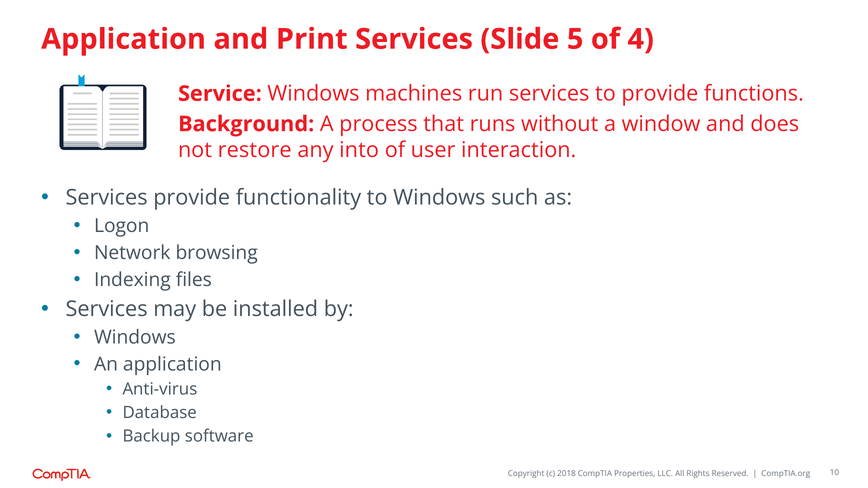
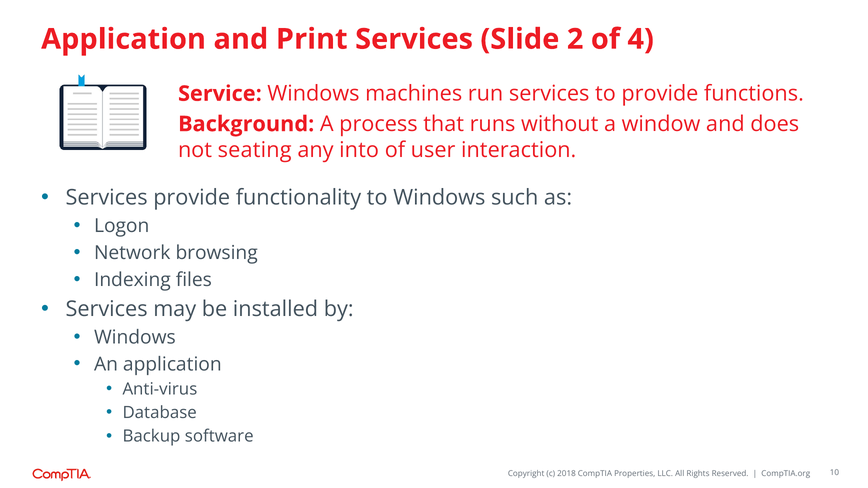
5: 5 -> 2
restore: restore -> seating
